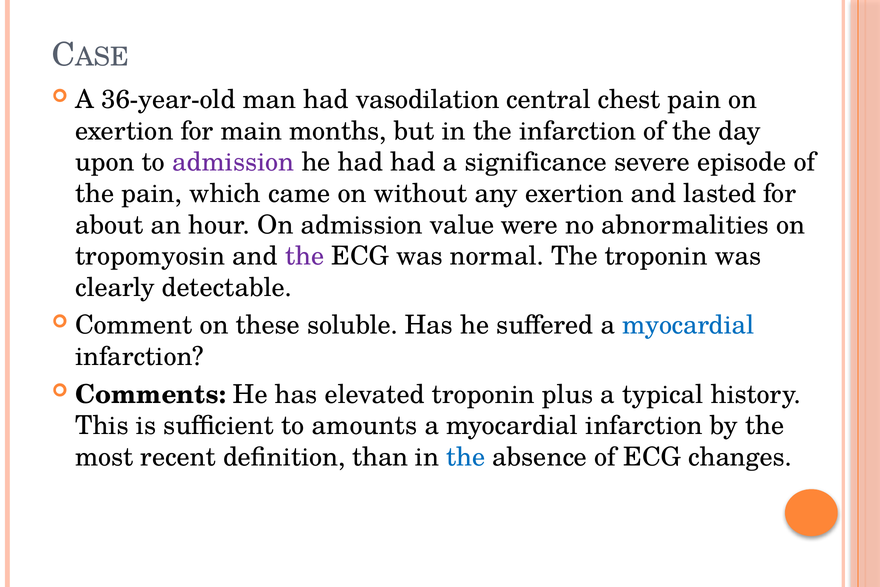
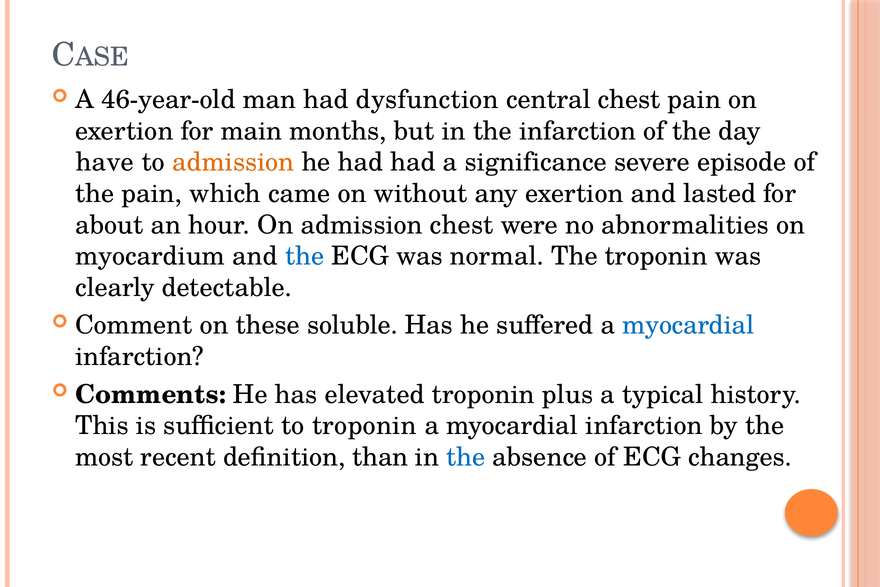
36-year-old: 36-year-old -> 46-year-old
vasodilation: vasodilation -> dysfunction
upon: upon -> have
admission at (233, 162) colour: purple -> orange
admission value: value -> chest
tropomyosin: tropomyosin -> myocardium
the at (305, 256) colour: purple -> blue
to amounts: amounts -> troponin
